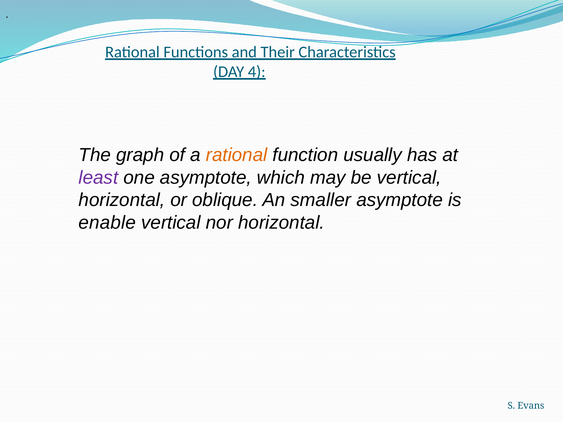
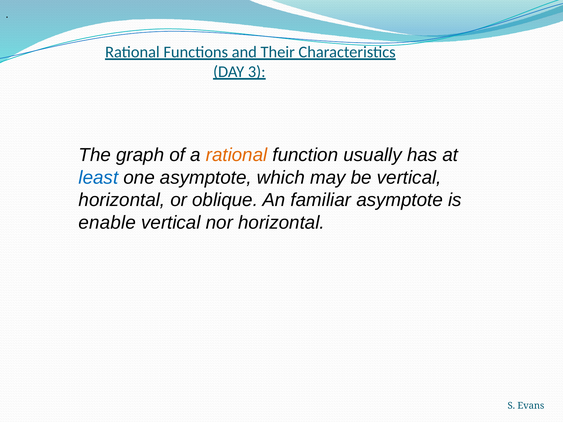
4: 4 -> 3
least colour: purple -> blue
smaller: smaller -> familiar
